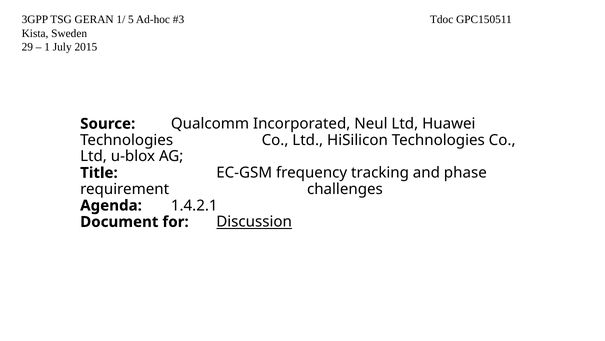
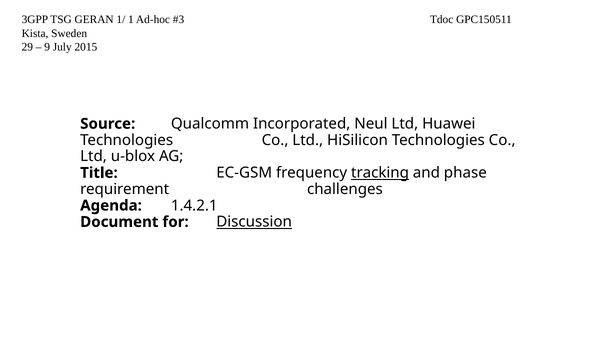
5: 5 -> 1
1: 1 -> 9
tracking underline: none -> present
